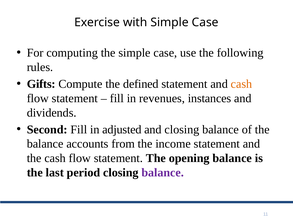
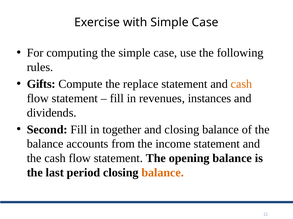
defined: defined -> replace
adjusted: adjusted -> together
balance at (163, 173) colour: purple -> orange
